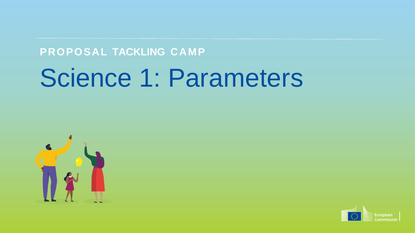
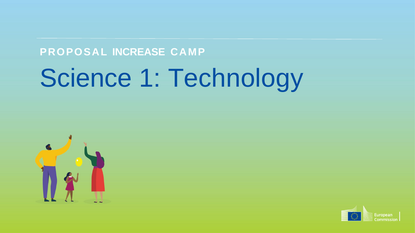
TACKLING: TACKLING -> INCREASE
Parameters: Parameters -> Technology
